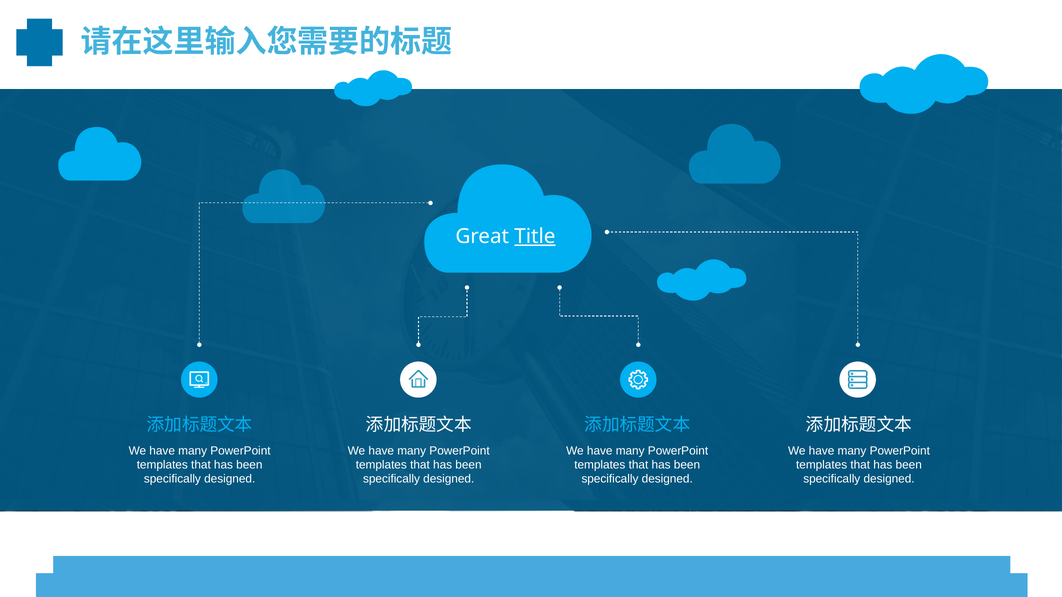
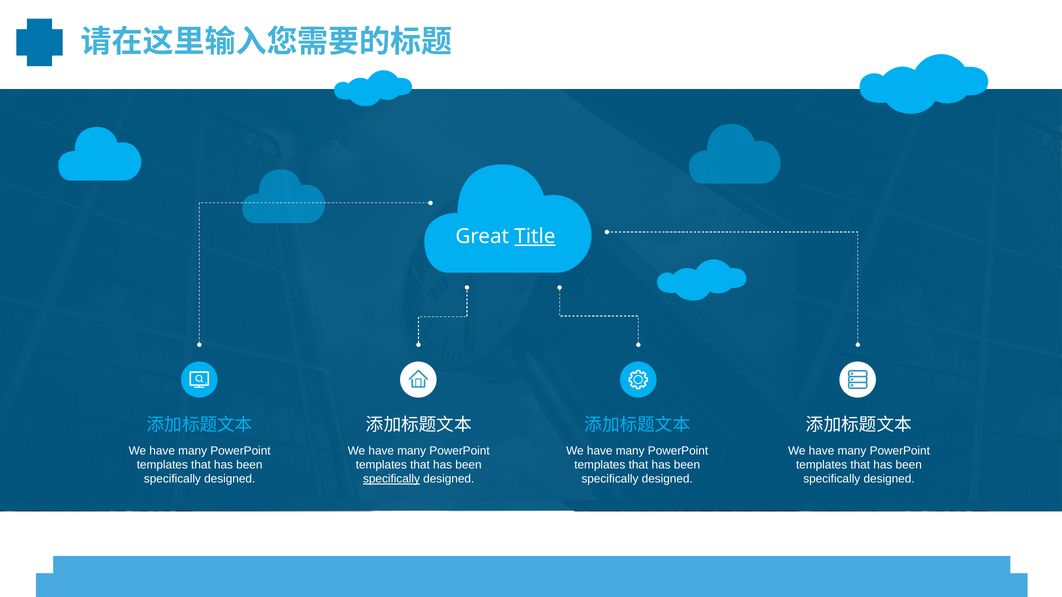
specifically at (391, 479) underline: none -> present
